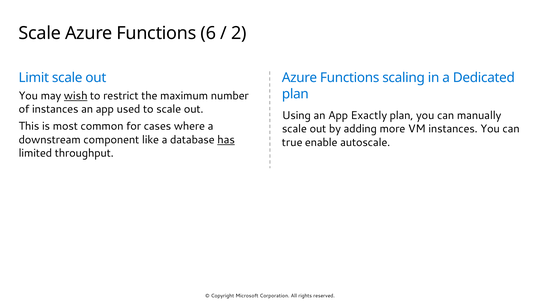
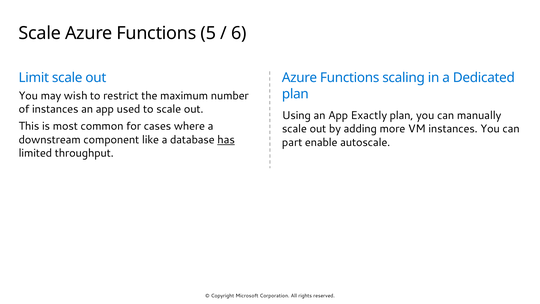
6: 6 -> 5
2: 2 -> 6
wish underline: present -> none
true: true -> part
